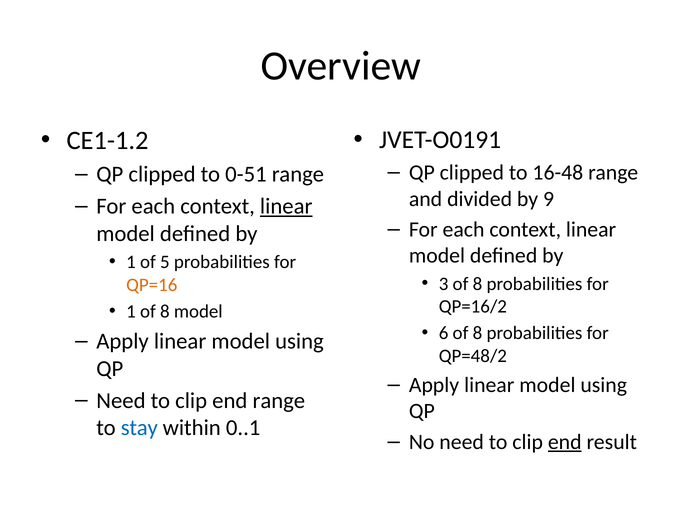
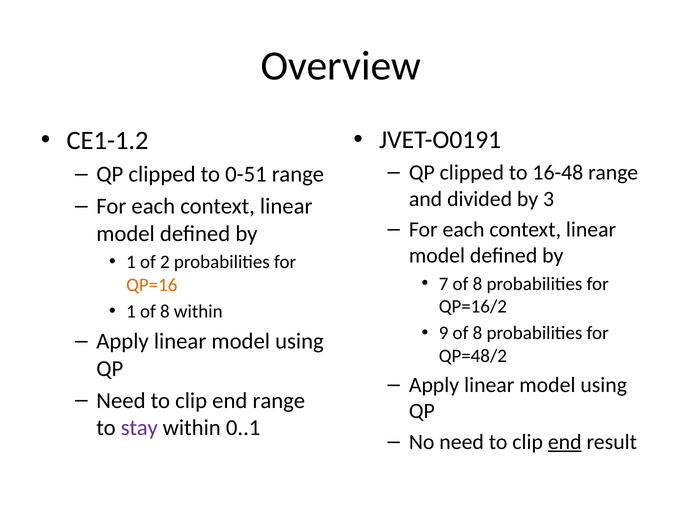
9: 9 -> 3
linear at (286, 206) underline: present -> none
5: 5 -> 2
3: 3 -> 7
8 model: model -> within
6: 6 -> 9
stay colour: blue -> purple
